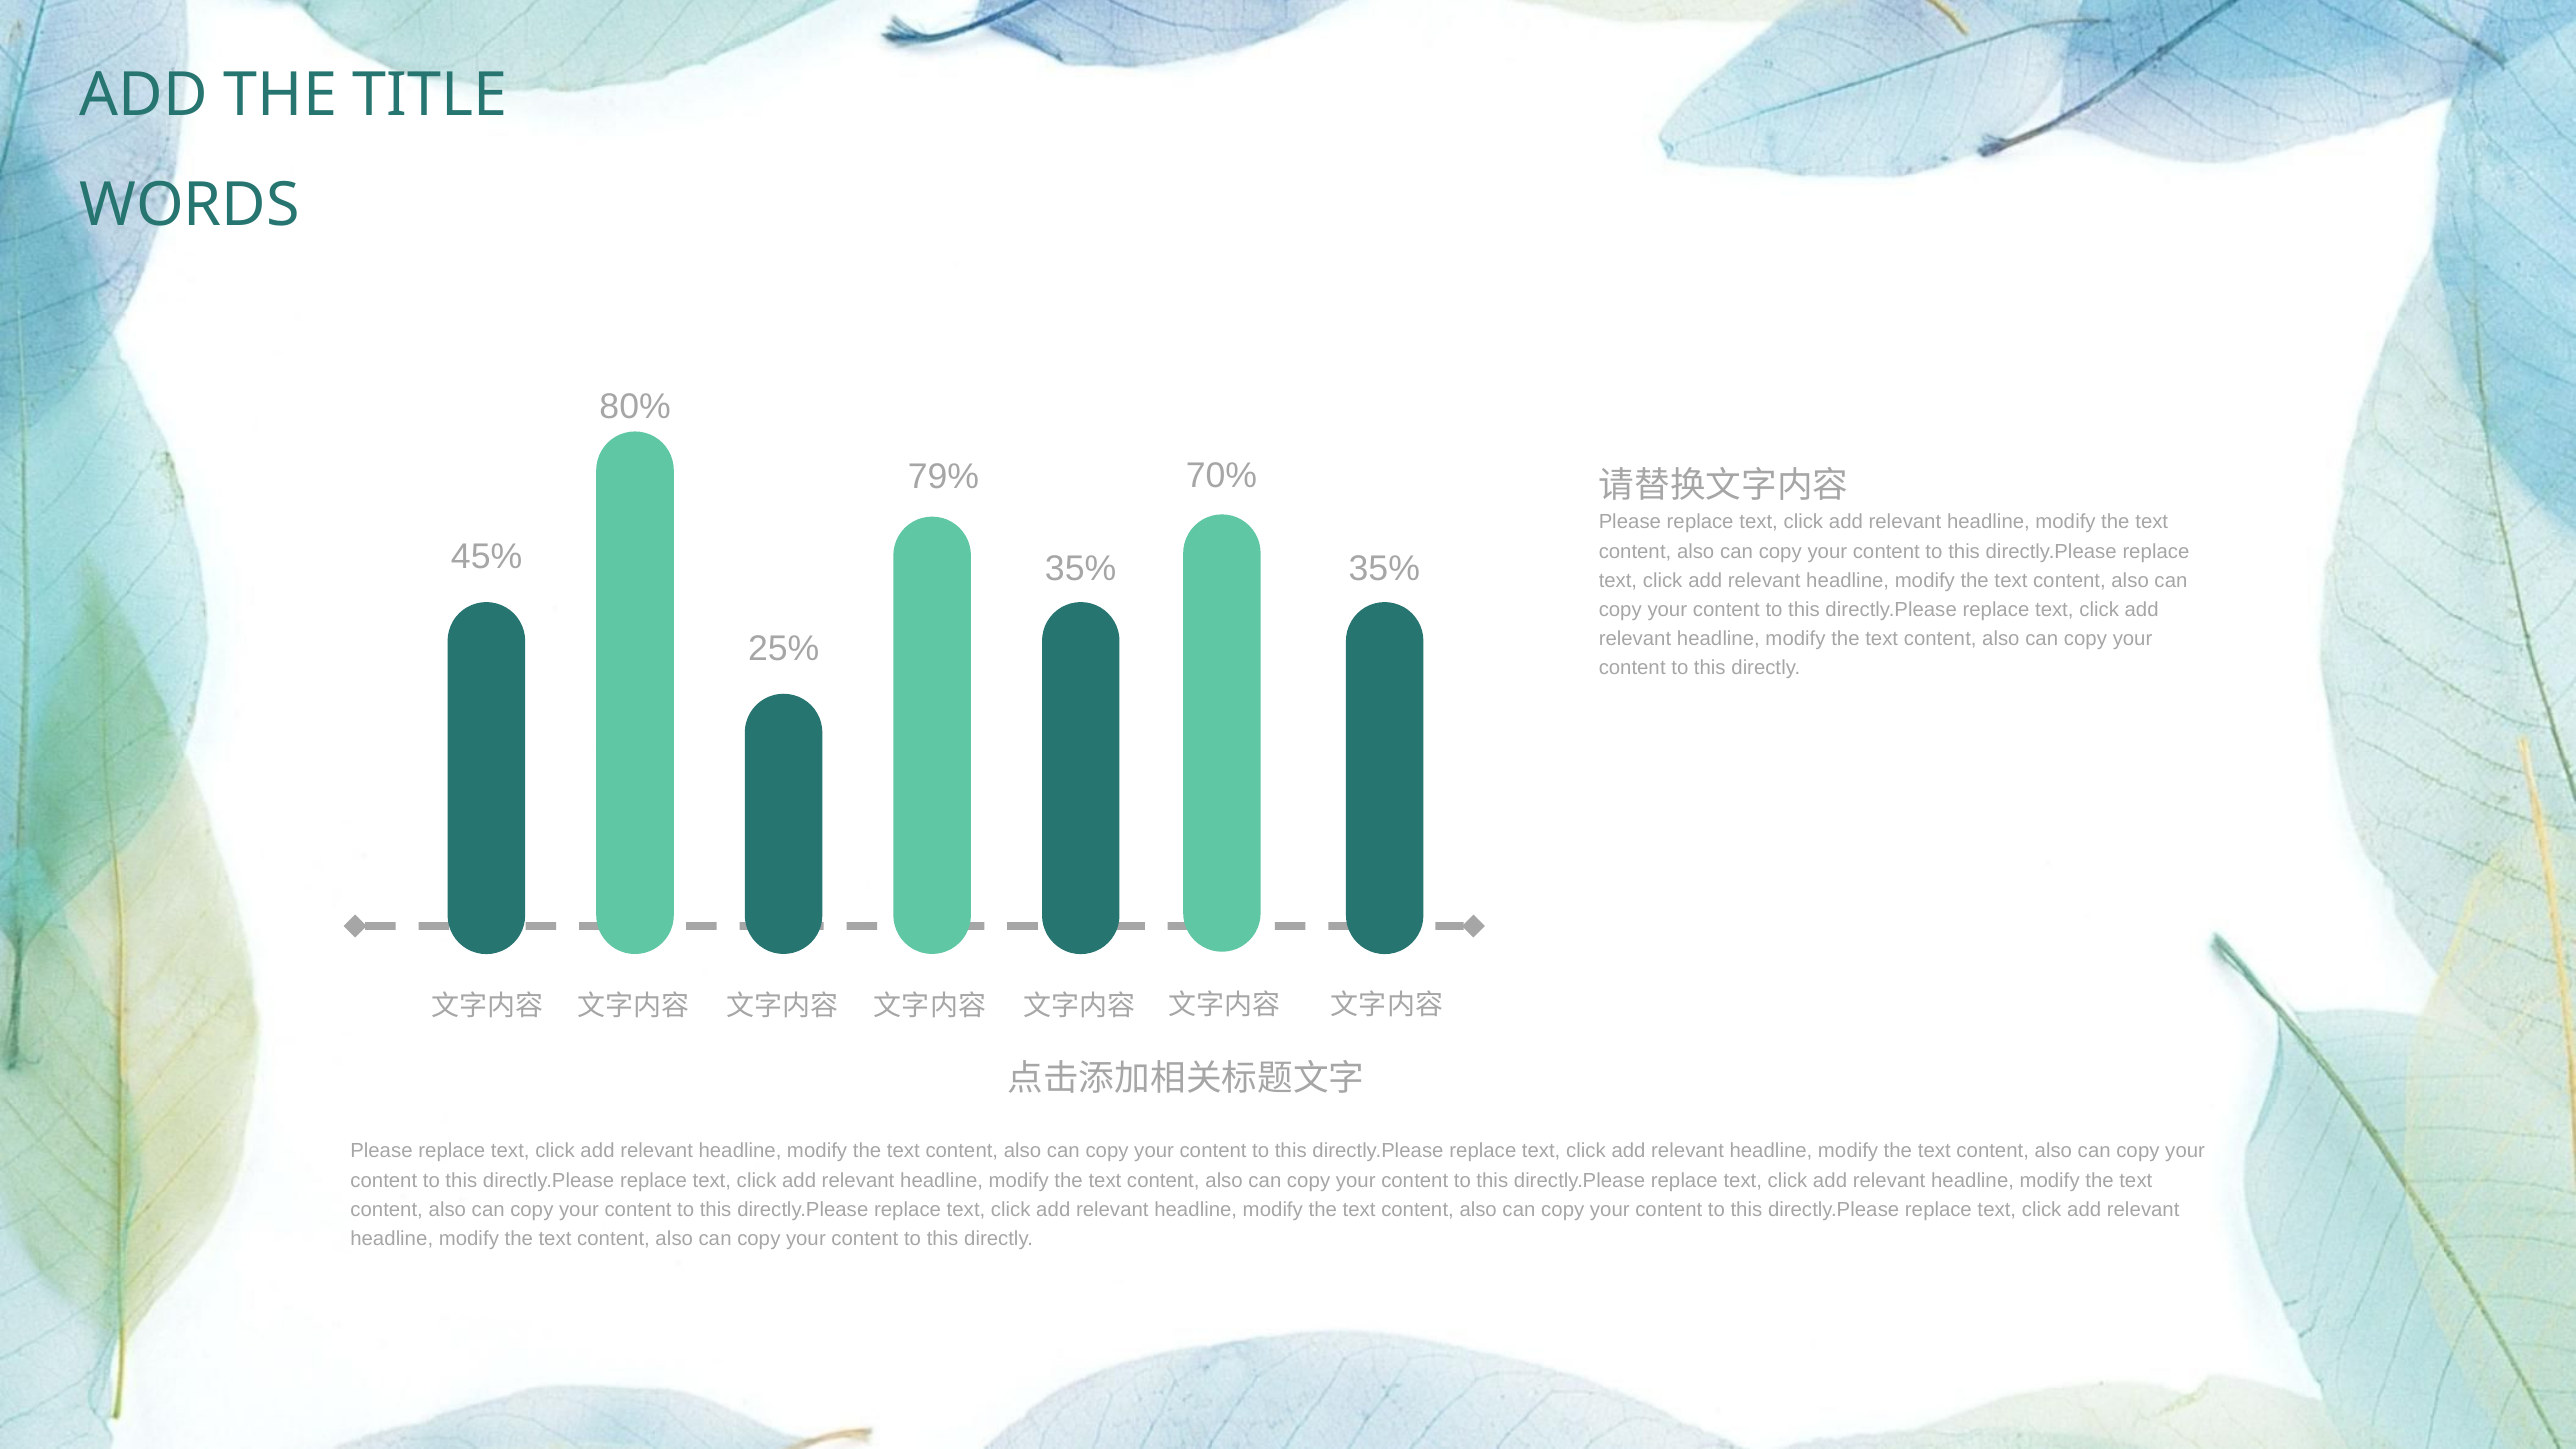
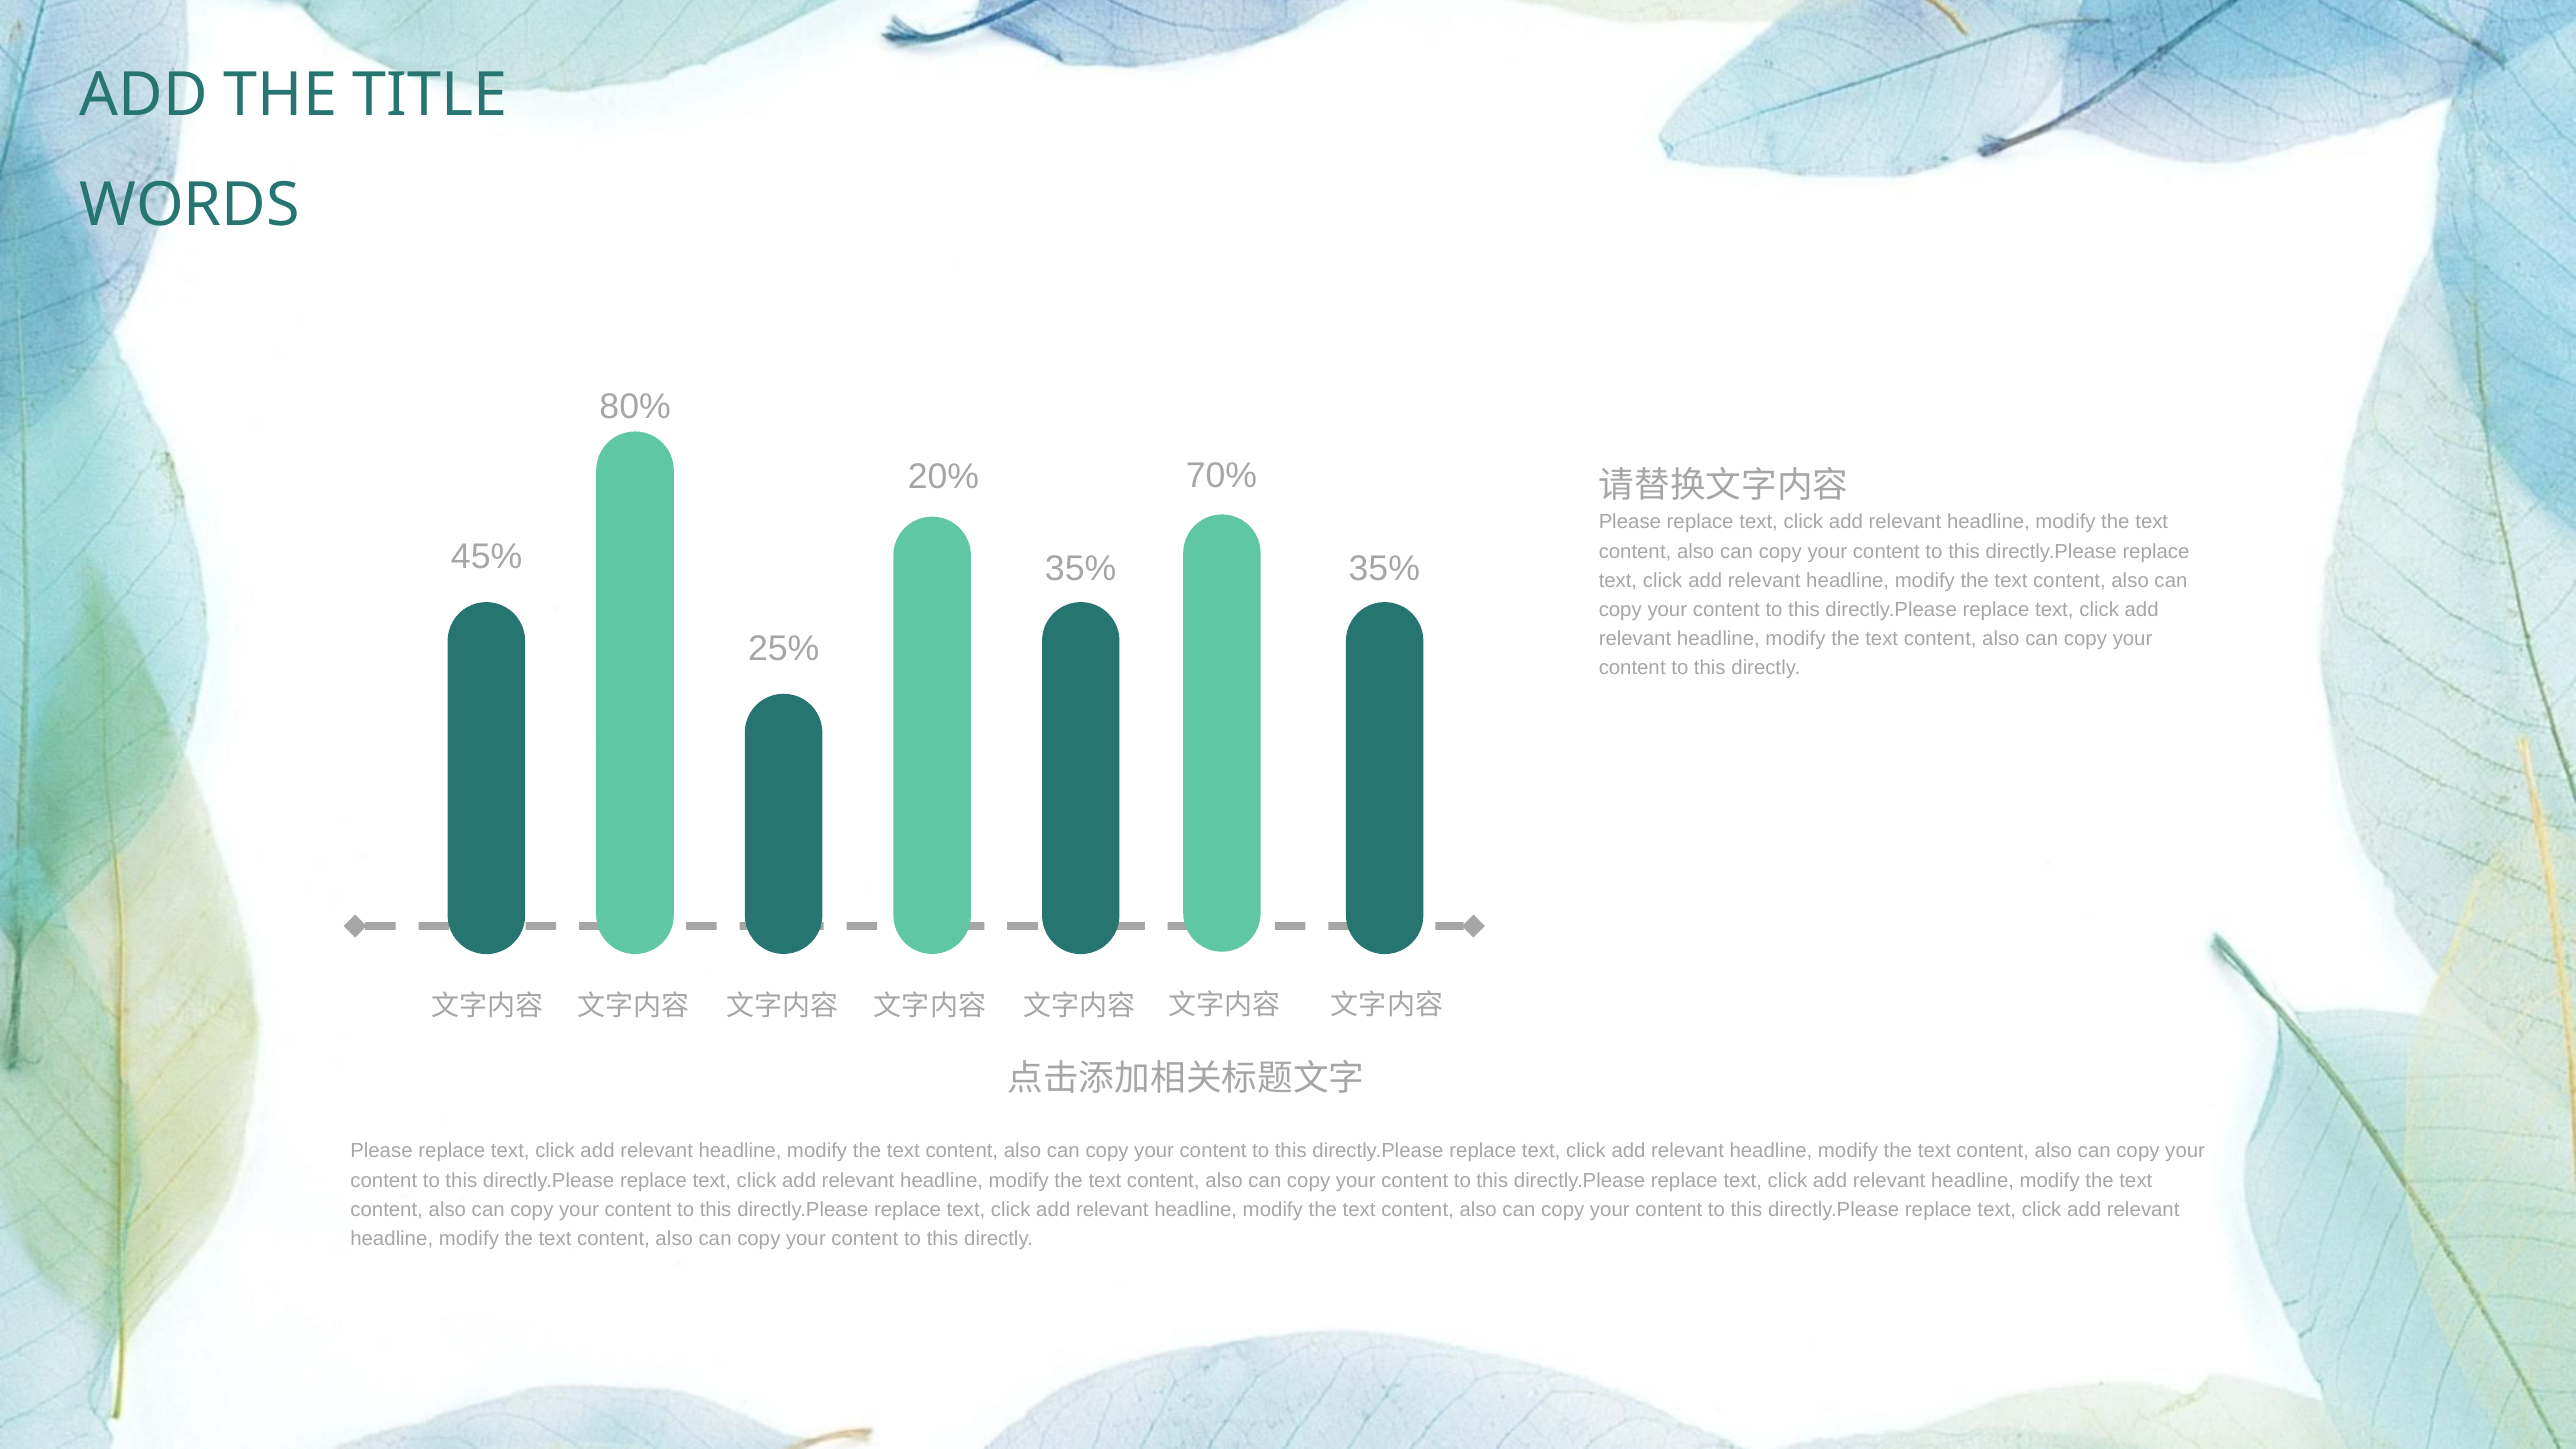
79%: 79% -> 20%
